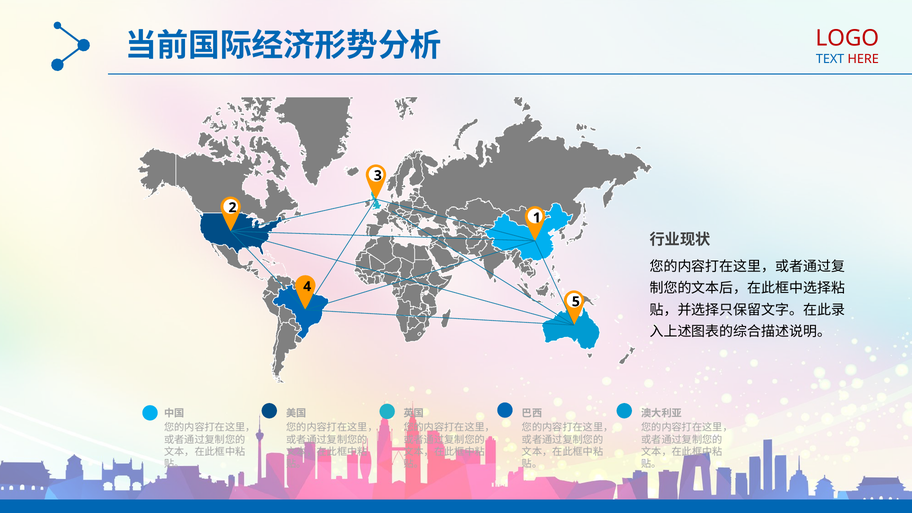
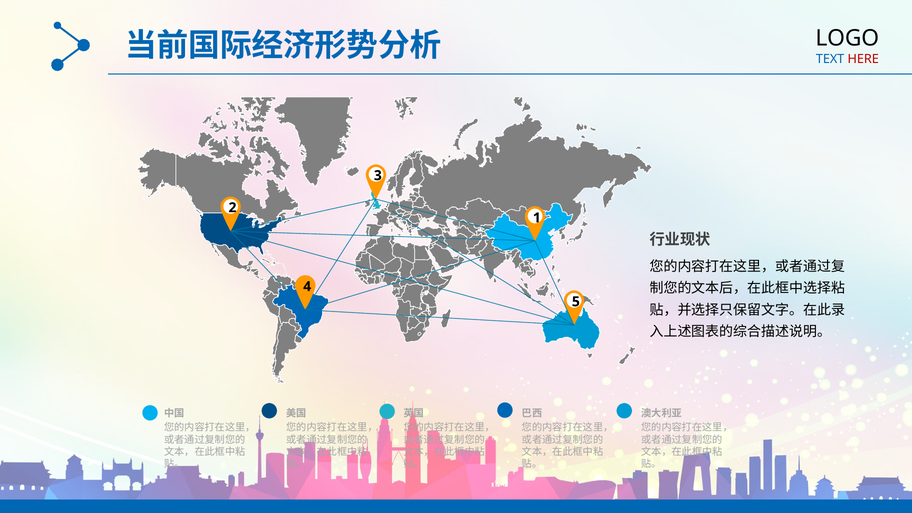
LOGO colour: red -> black
